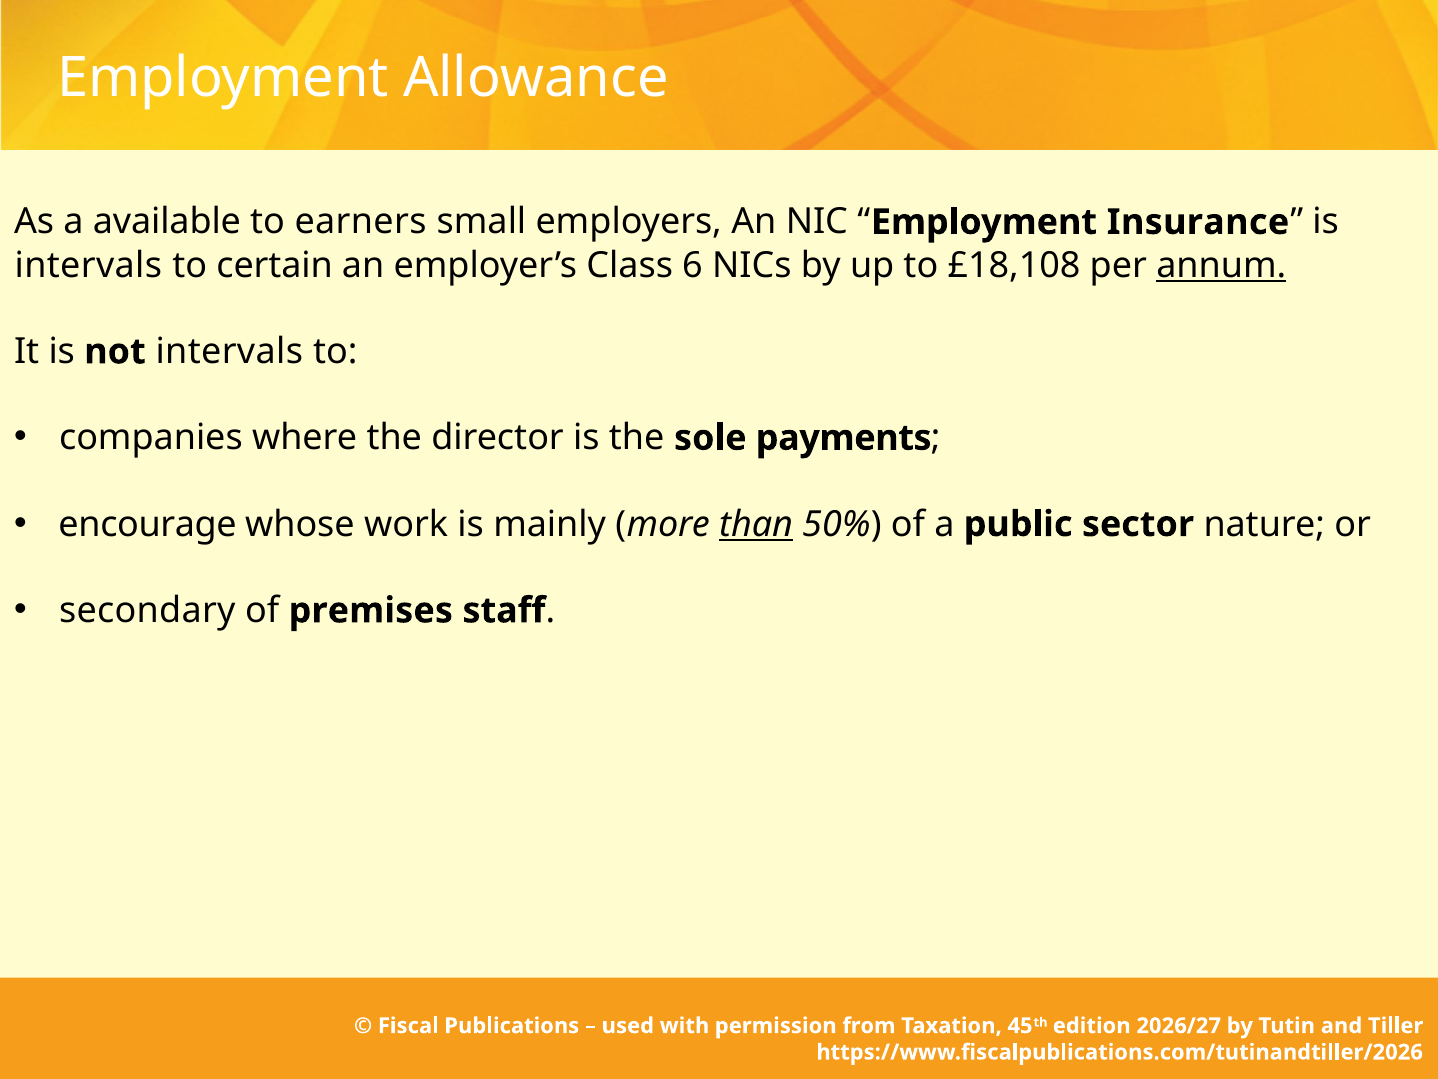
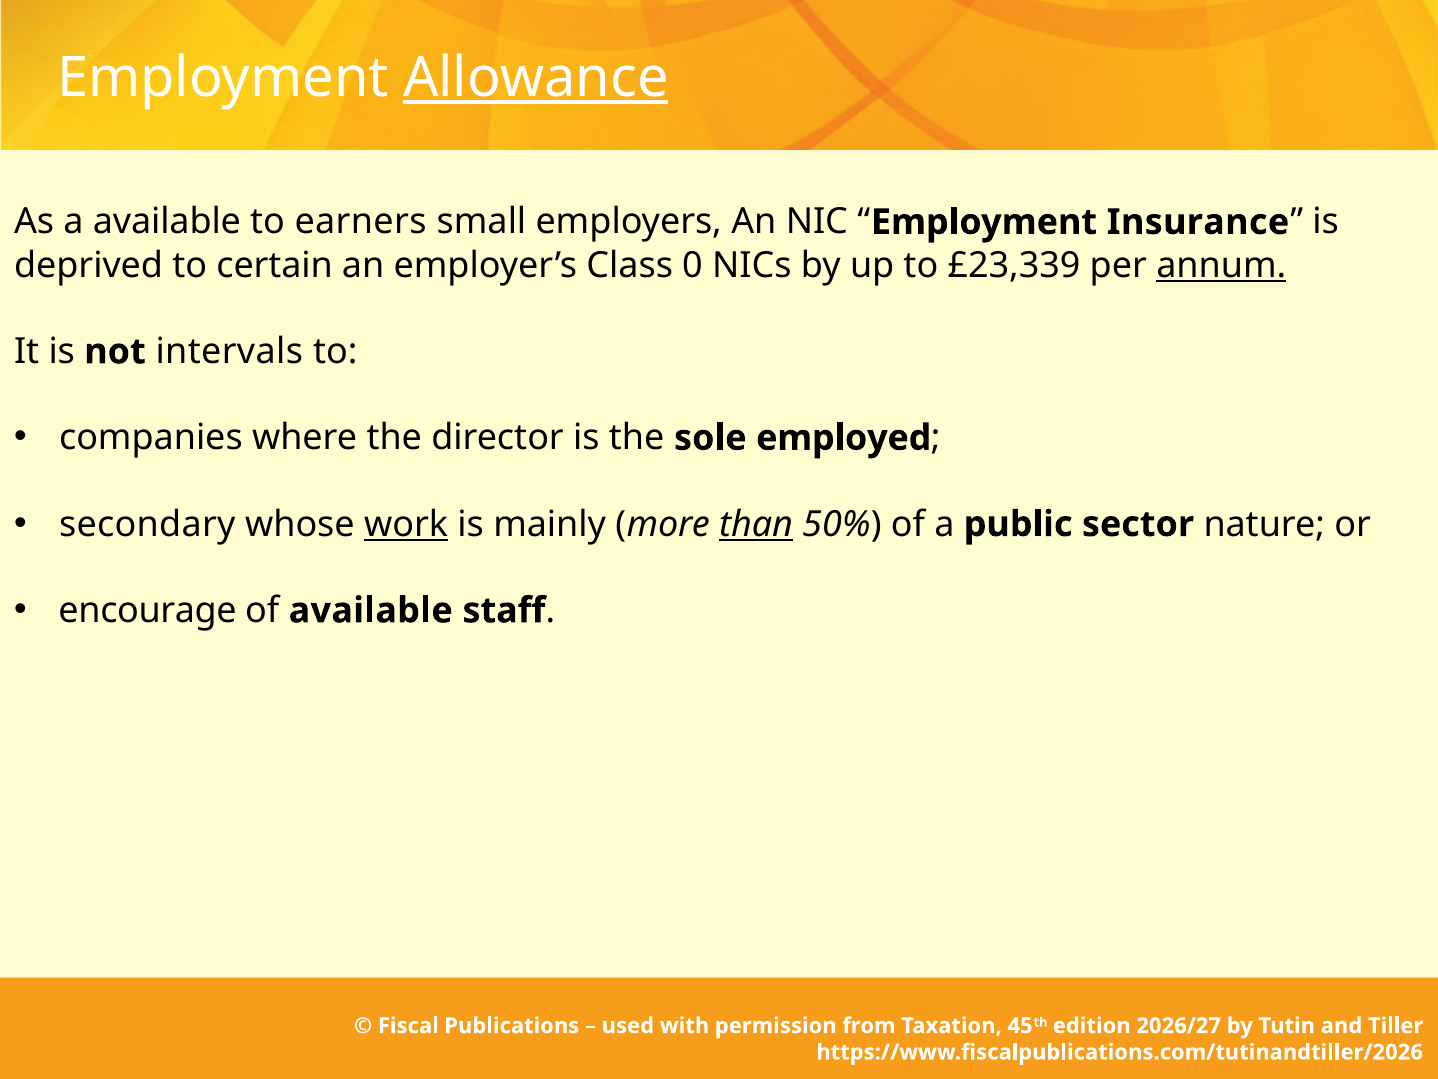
Allowance underline: none -> present
intervals at (88, 265): intervals -> deprived
6: 6 -> 0
£18,108: £18,108 -> £23,339
payments: payments -> employed
encourage: encourage -> secondary
work underline: none -> present
secondary: secondary -> encourage
of premises: premises -> available
